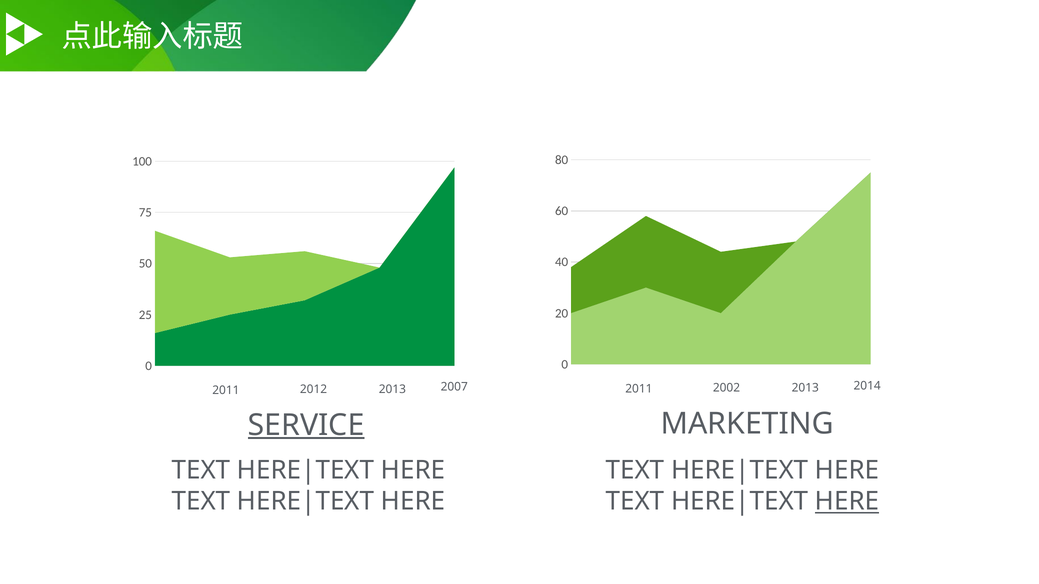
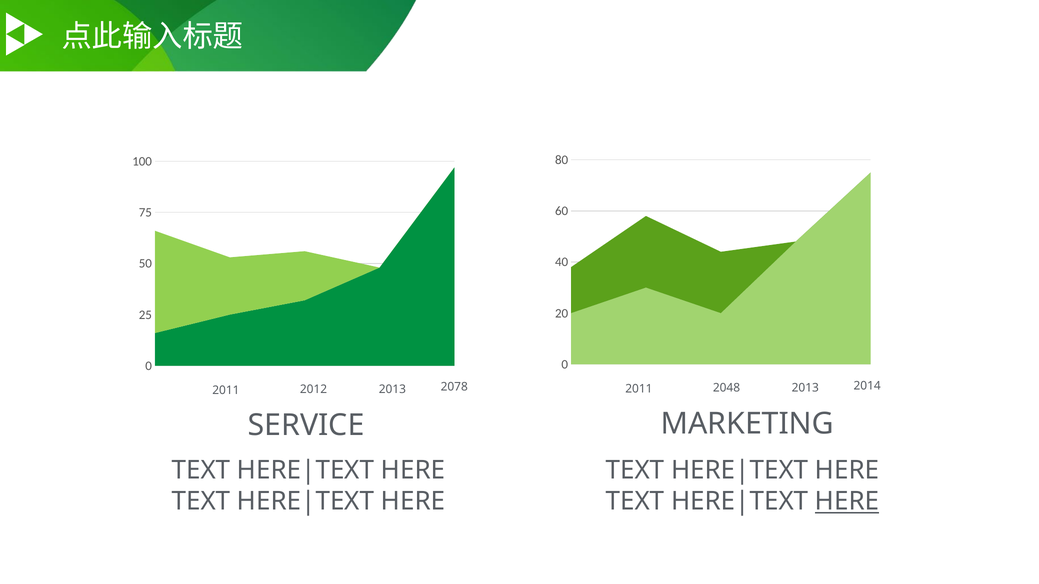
2007: 2007 -> 2078
2002: 2002 -> 2048
SERVICE underline: present -> none
